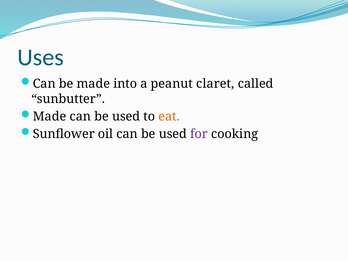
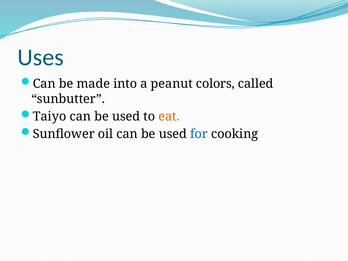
claret: claret -> colors
Made at (50, 116): Made -> Taiyo
for colour: purple -> blue
